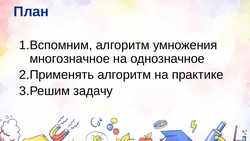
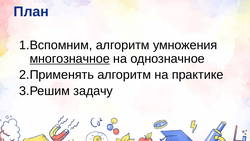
многозначное underline: none -> present
